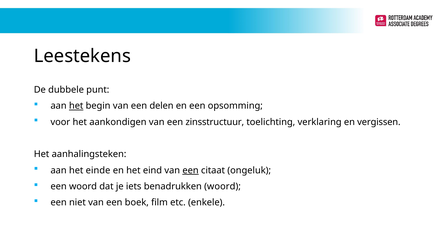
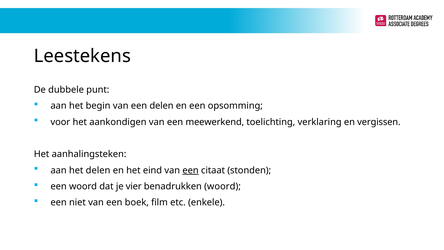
het at (76, 106) underline: present -> none
zinsstructuur: zinsstructuur -> meewerkend
het einde: einde -> delen
ongeluk: ongeluk -> stonden
iets: iets -> vier
